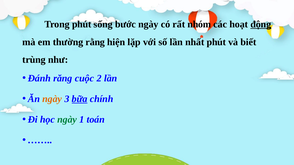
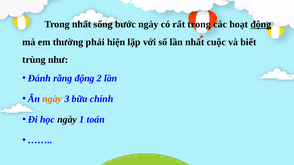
Trong phút: phút -> nhất
rất nhóm: nhóm -> trong
rằng: rằng -> phải
nhất phút: phút -> cuộc
răng cuộc: cuộc -> động
bữa underline: present -> none
ngày at (67, 120) colour: green -> black
